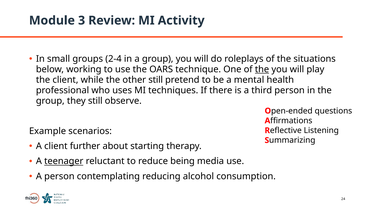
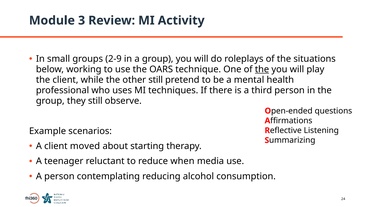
2-4: 2-4 -> 2-9
further: further -> moved
teenager underline: present -> none
being: being -> when
